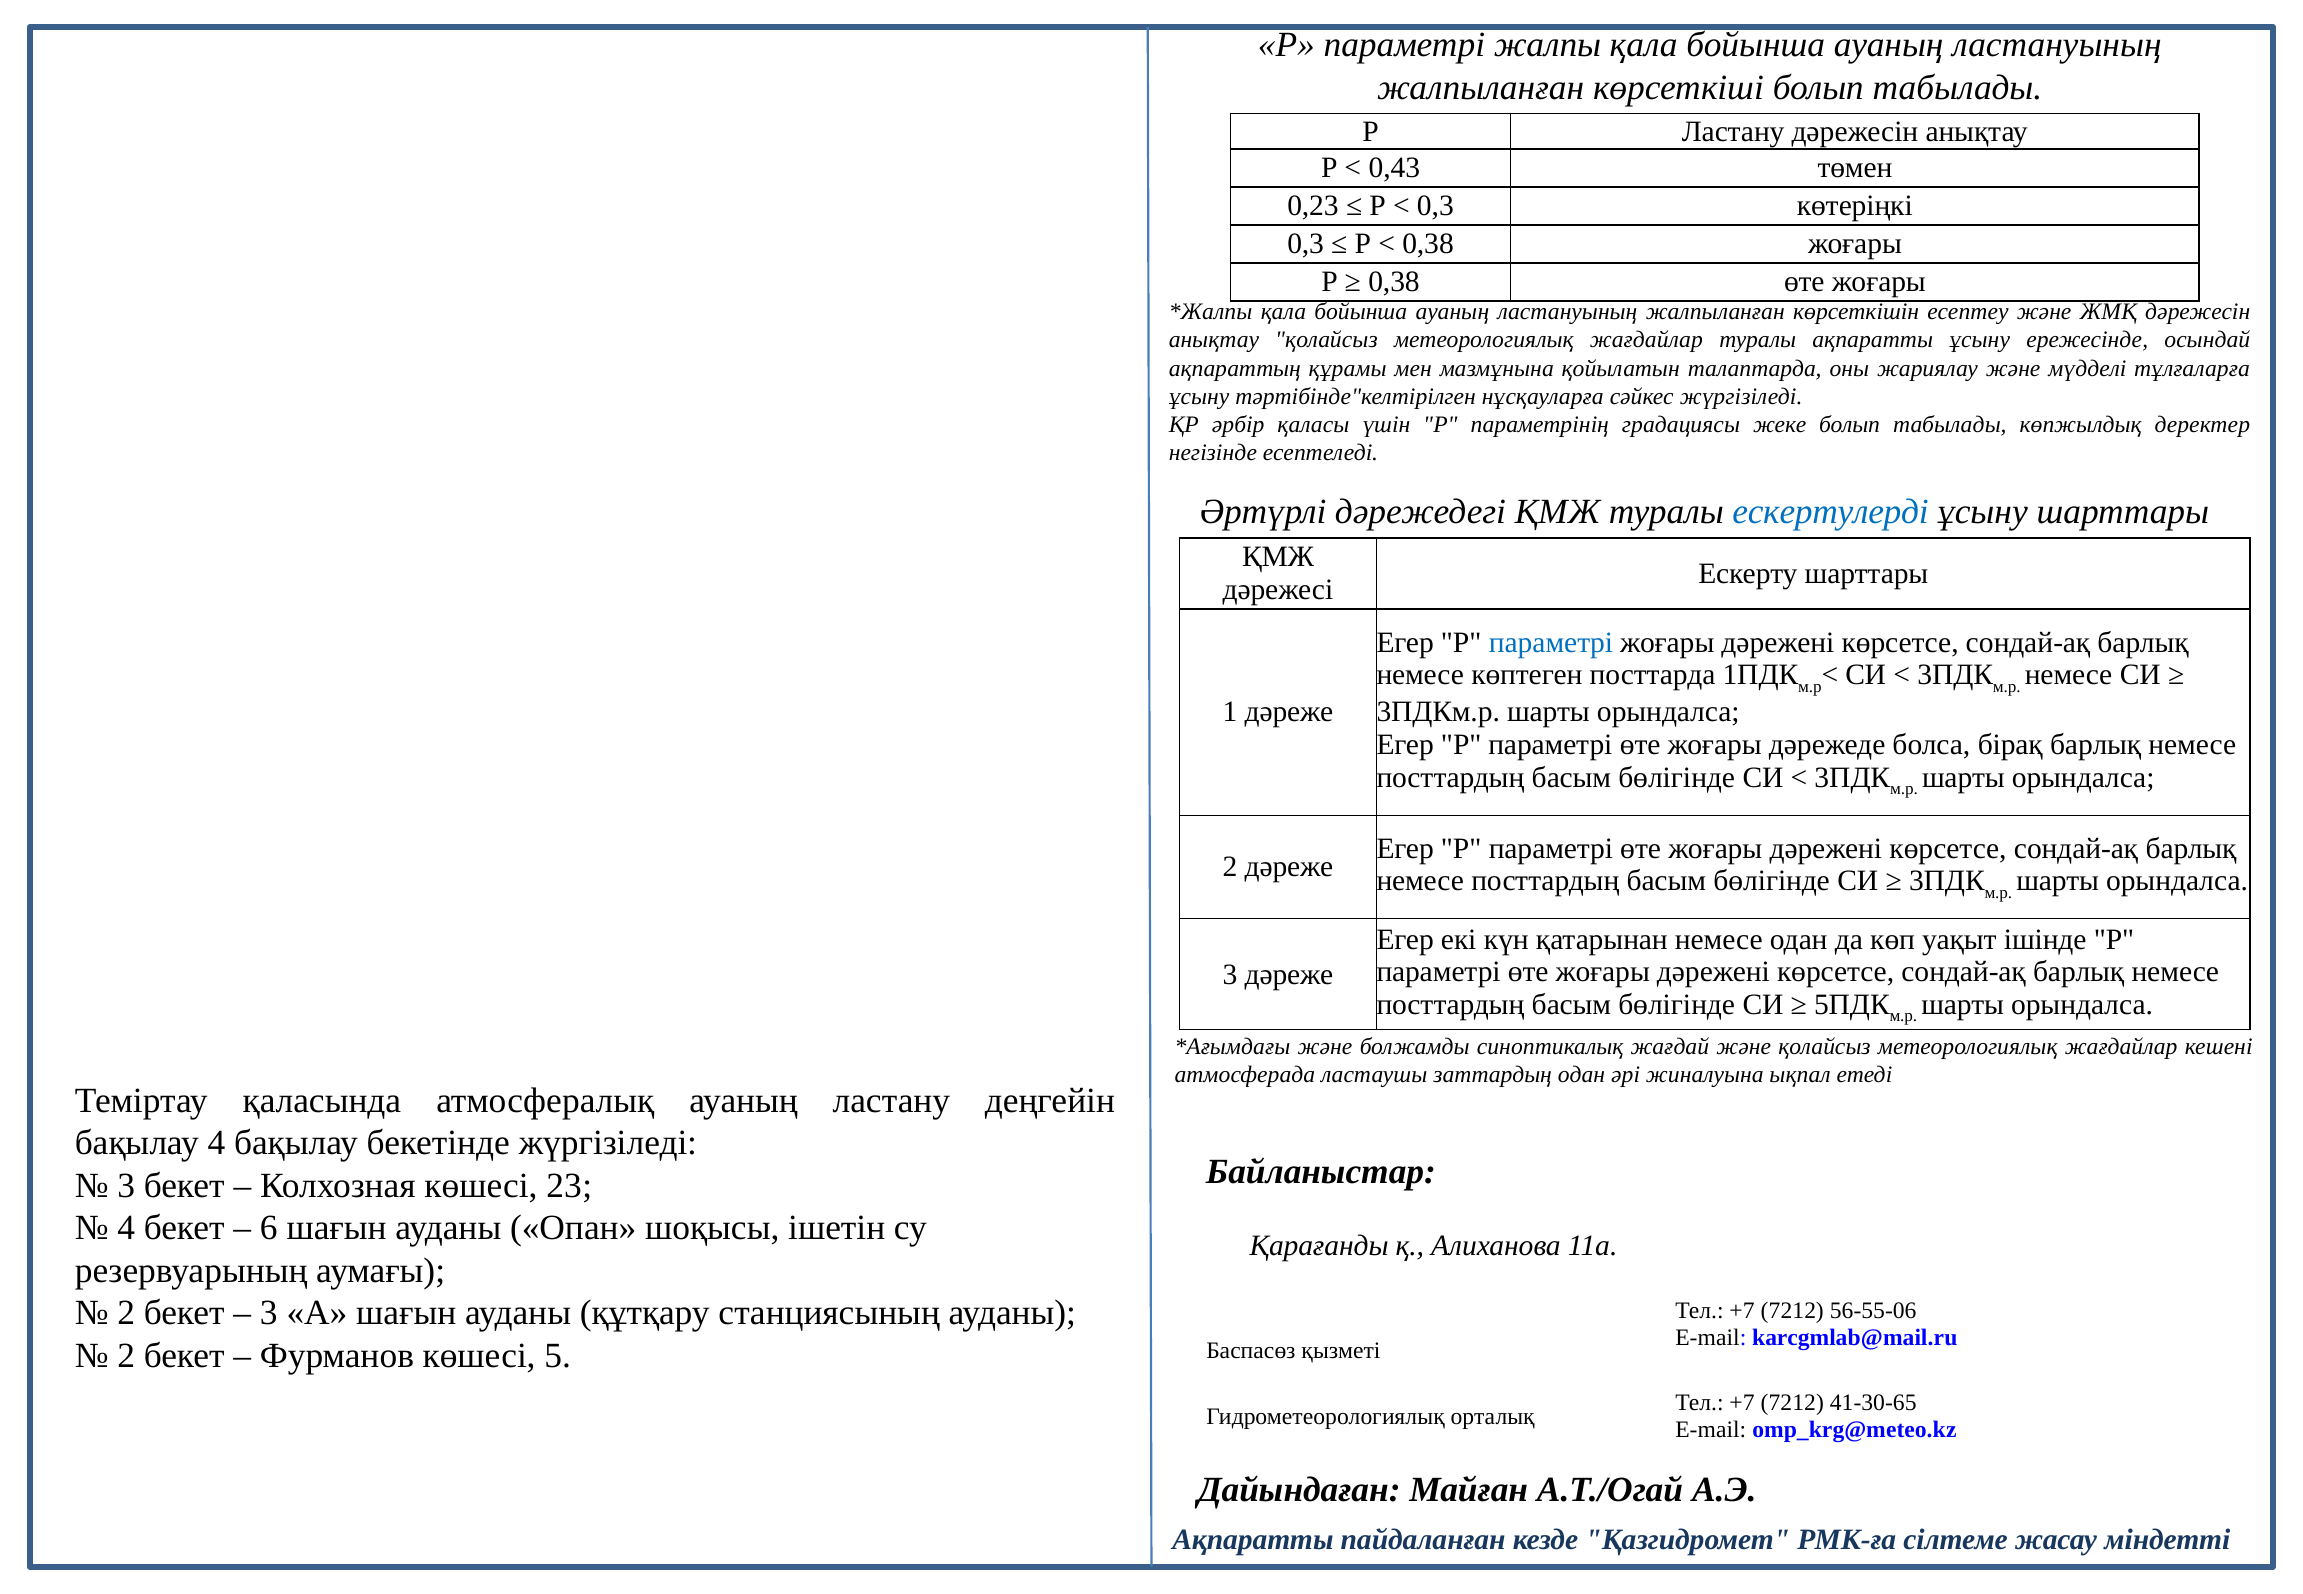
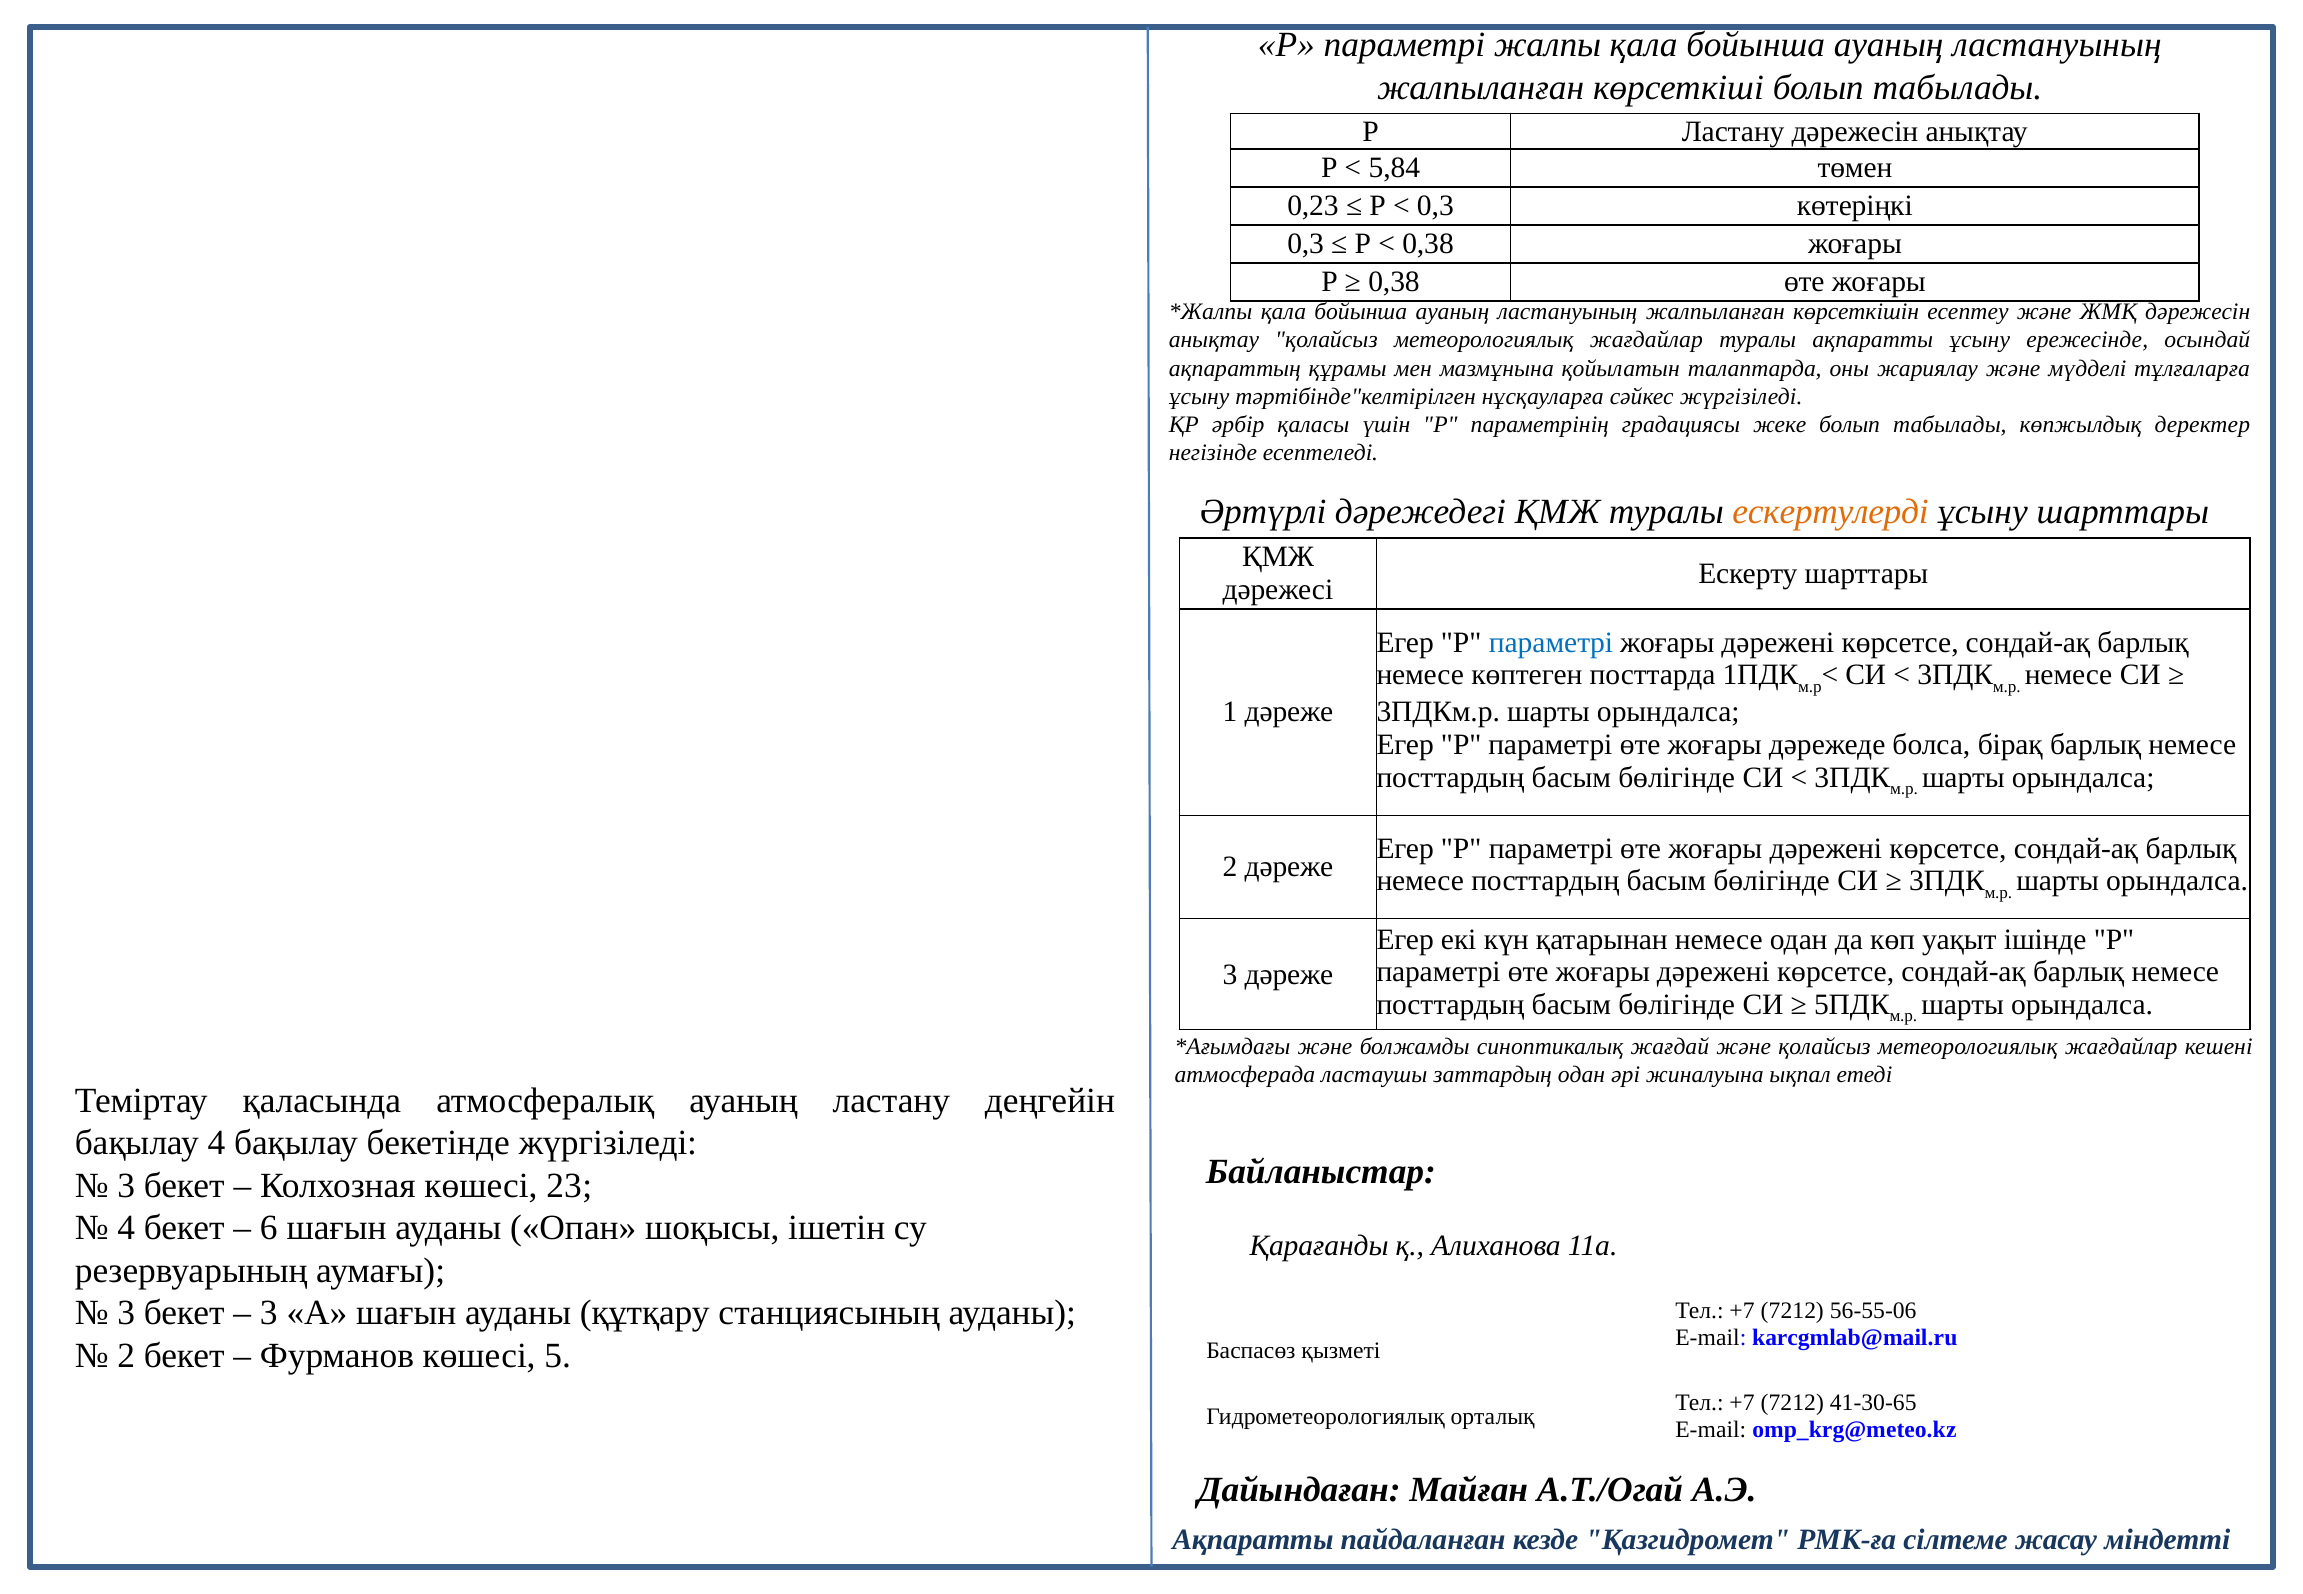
0,43: 0,43 -> 5,84
ескертулерді colour: blue -> orange
2 at (126, 1313): 2 -> 3
